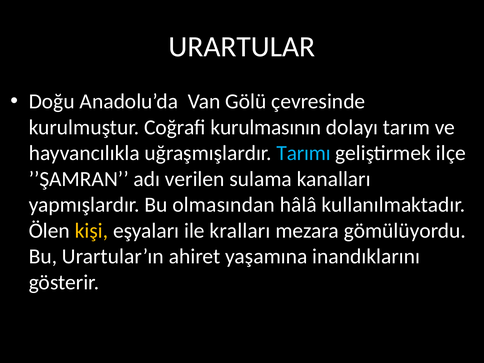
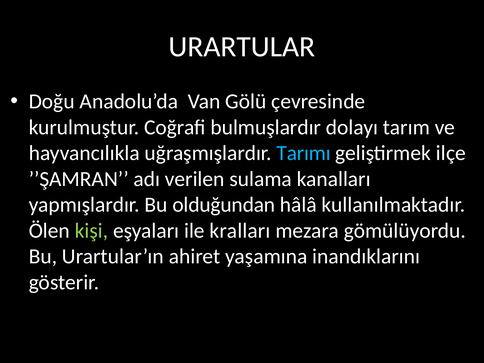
kurulmasının: kurulmasının -> bulmuşlardır
olmasından: olmasından -> olduğundan
kişi colour: yellow -> light green
